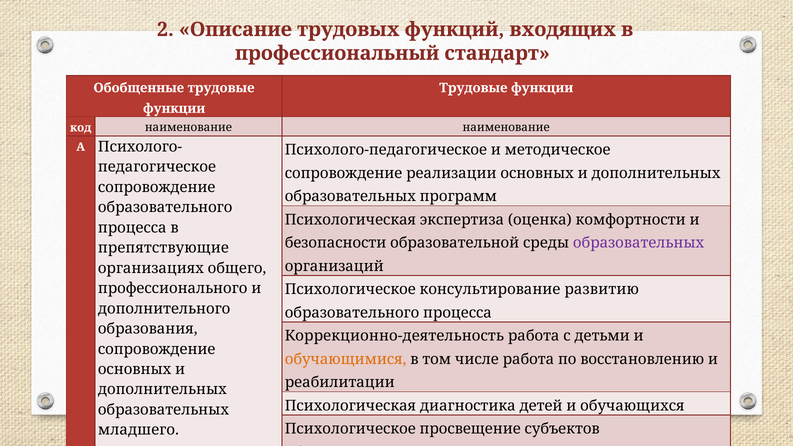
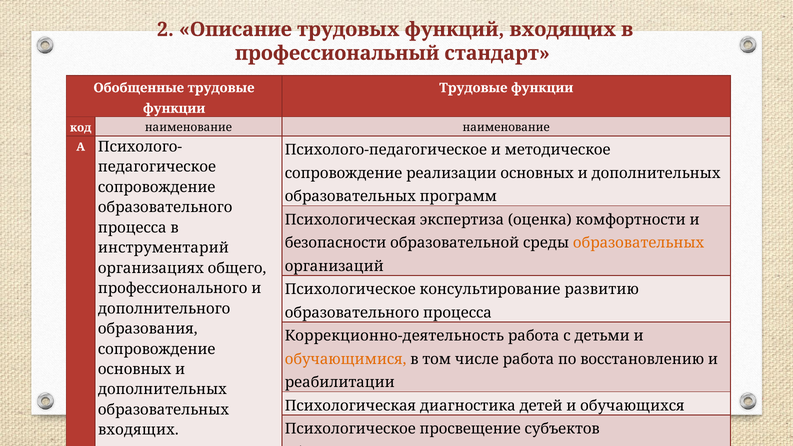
образовательных at (639, 243) colour: purple -> orange
препятствующие: препятствующие -> инструментарий
младшего at (138, 430): младшего -> входящих
